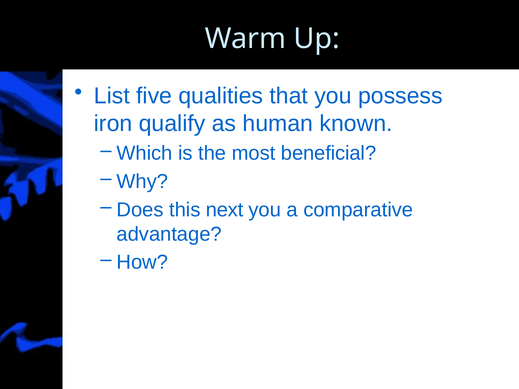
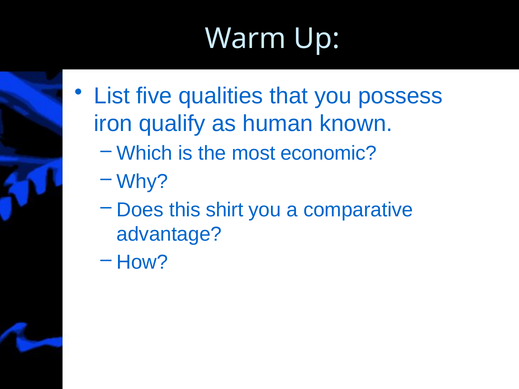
beneficial: beneficial -> economic
next: next -> shirt
